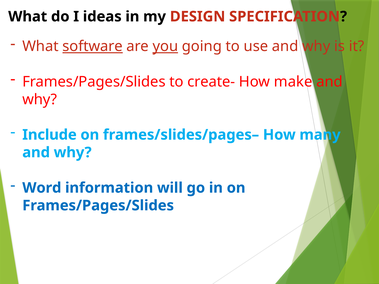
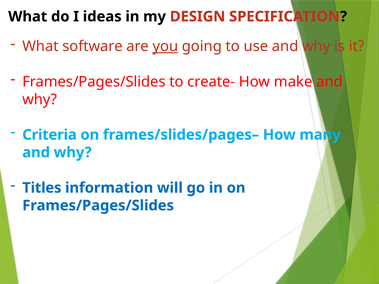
software underline: present -> none
Include: Include -> Criteria
Word: Word -> Titles
